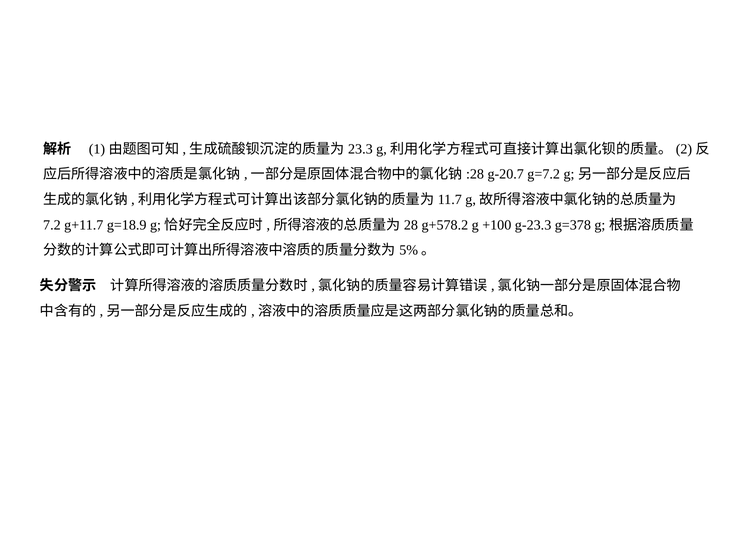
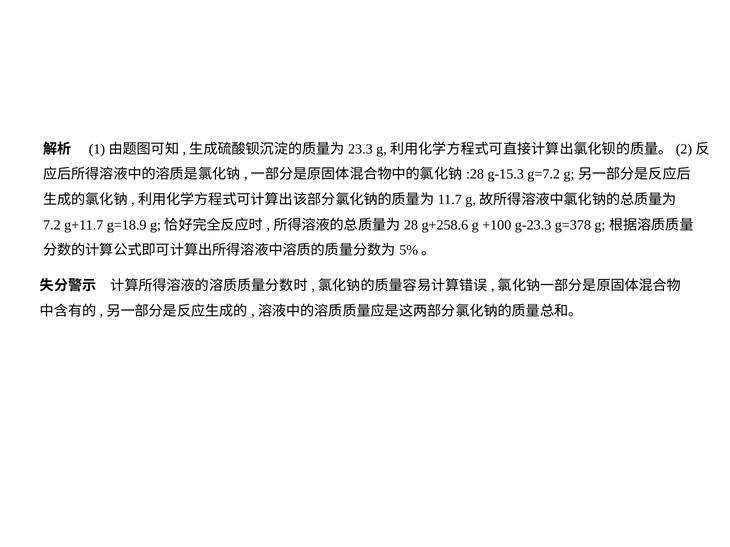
g-20.7: g-20.7 -> g-15.3
g+578.2: g+578.2 -> g+258.6
